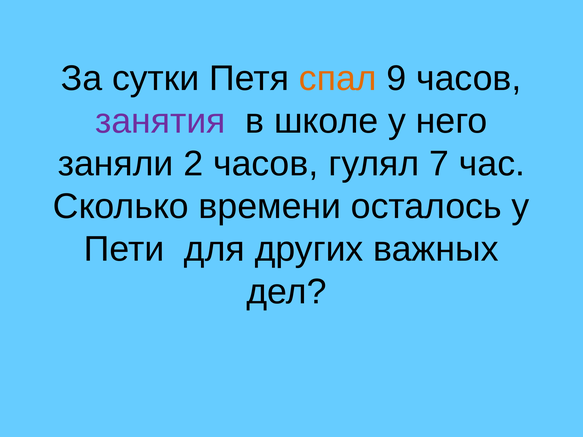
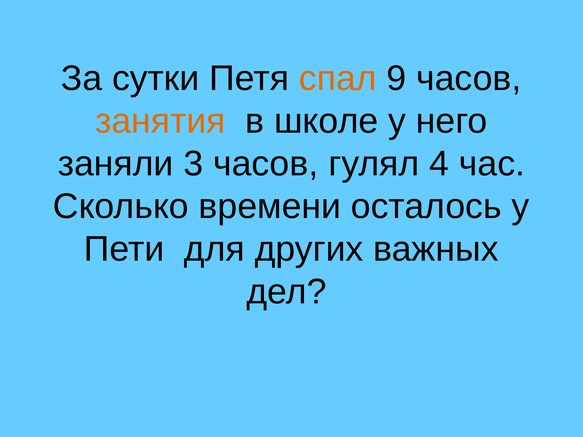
занятия colour: purple -> orange
2: 2 -> 3
7: 7 -> 4
